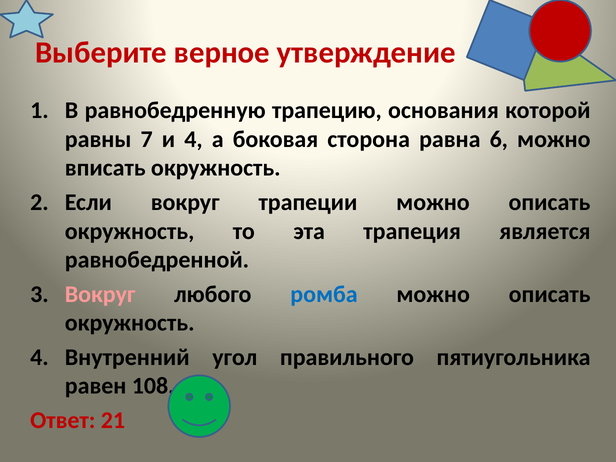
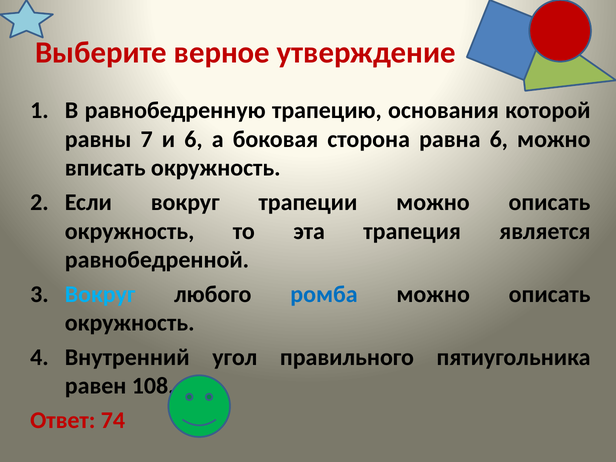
и 4: 4 -> 6
Вокруг at (100, 294) colour: pink -> light blue
21: 21 -> 74
